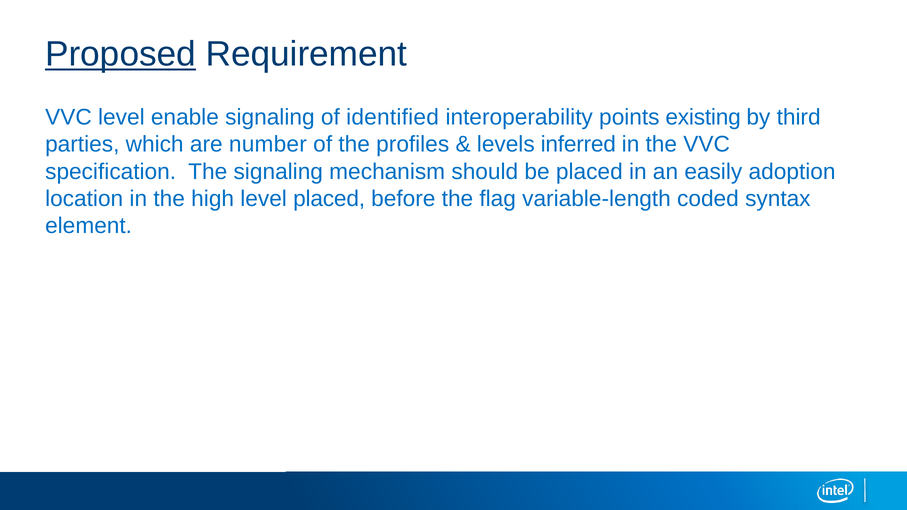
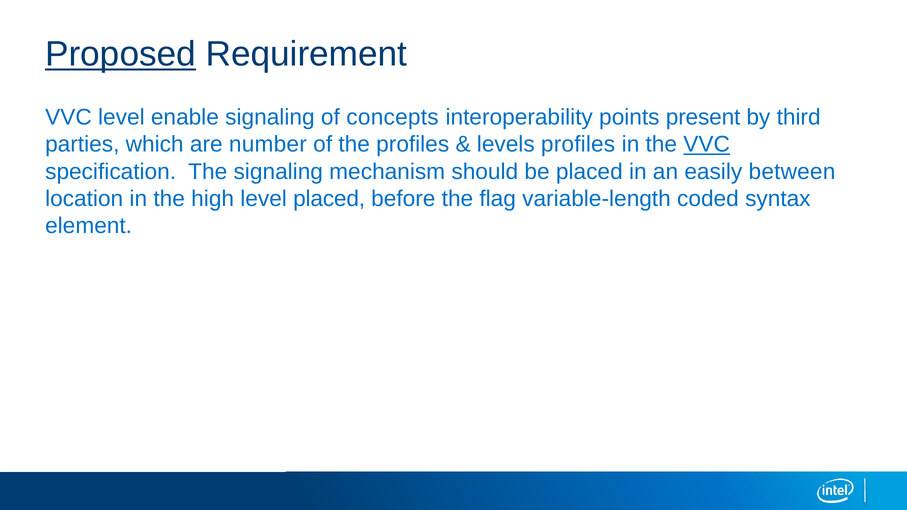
identified: identified -> concepts
existing: existing -> present
levels inferred: inferred -> profiles
VVC at (707, 144) underline: none -> present
adoption: adoption -> between
